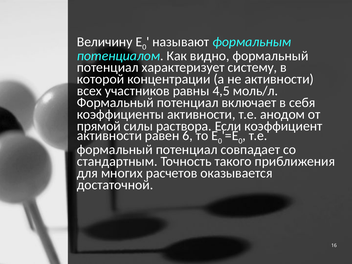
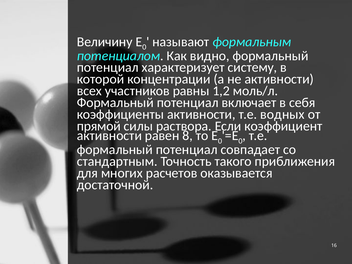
4,5: 4,5 -> 1,2
анодом: анодом -> водных
6: 6 -> 8
